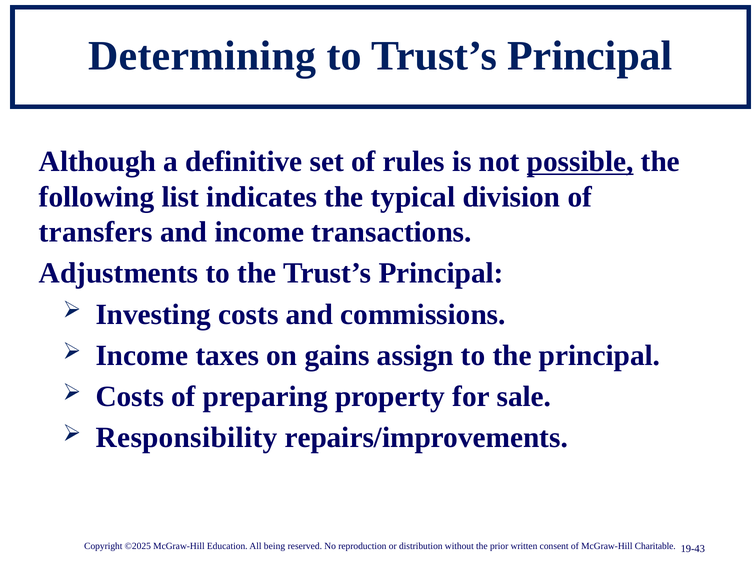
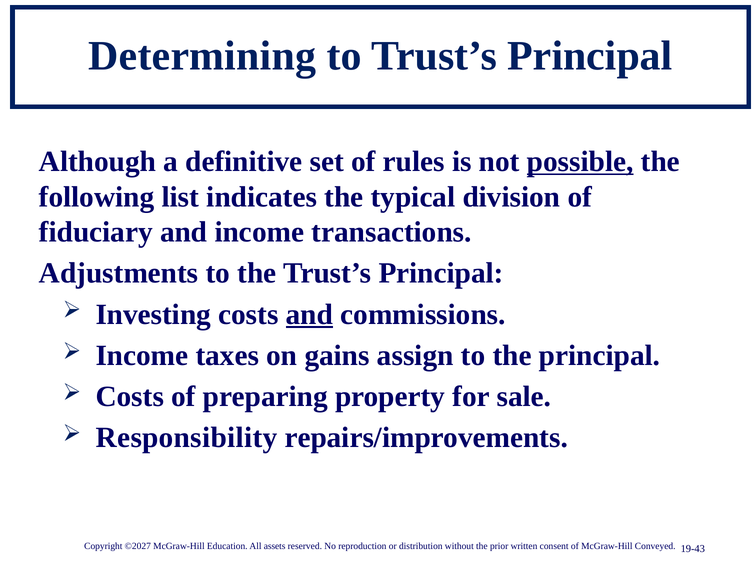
transfers: transfers -> fiduciary
and at (309, 315) underline: none -> present
©2025: ©2025 -> ©2027
being: being -> assets
Charitable: Charitable -> Conveyed
